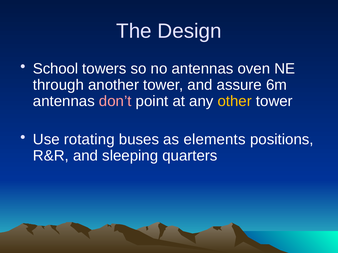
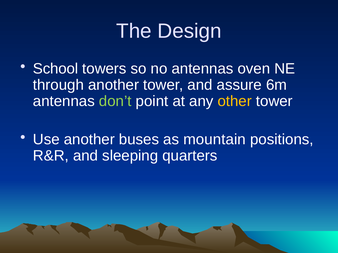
don’t colour: pink -> light green
Use rotating: rotating -> another
elements: elements -> mountain
